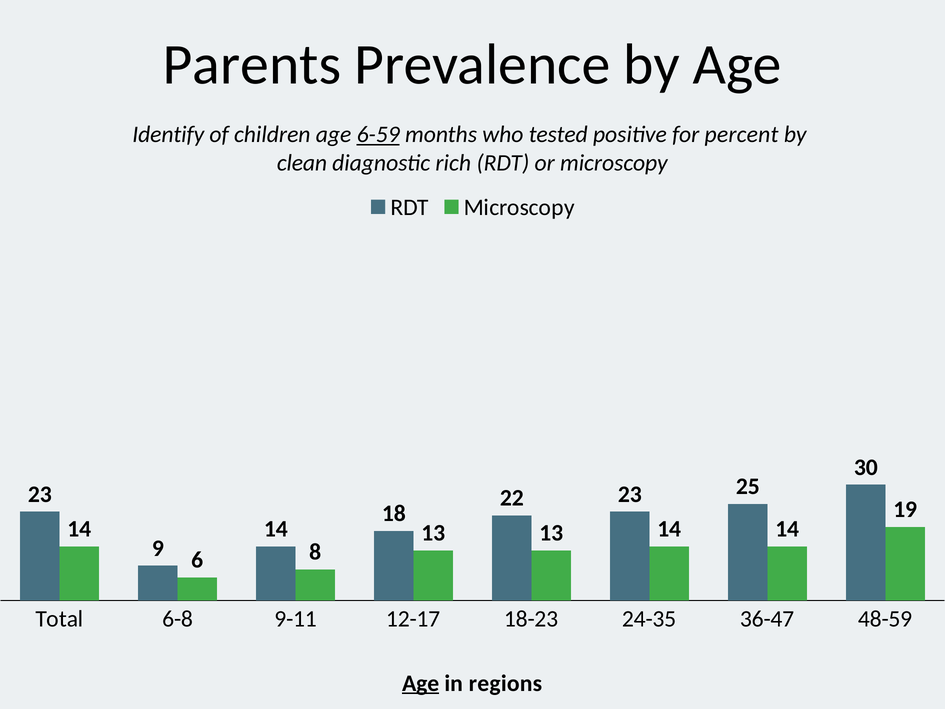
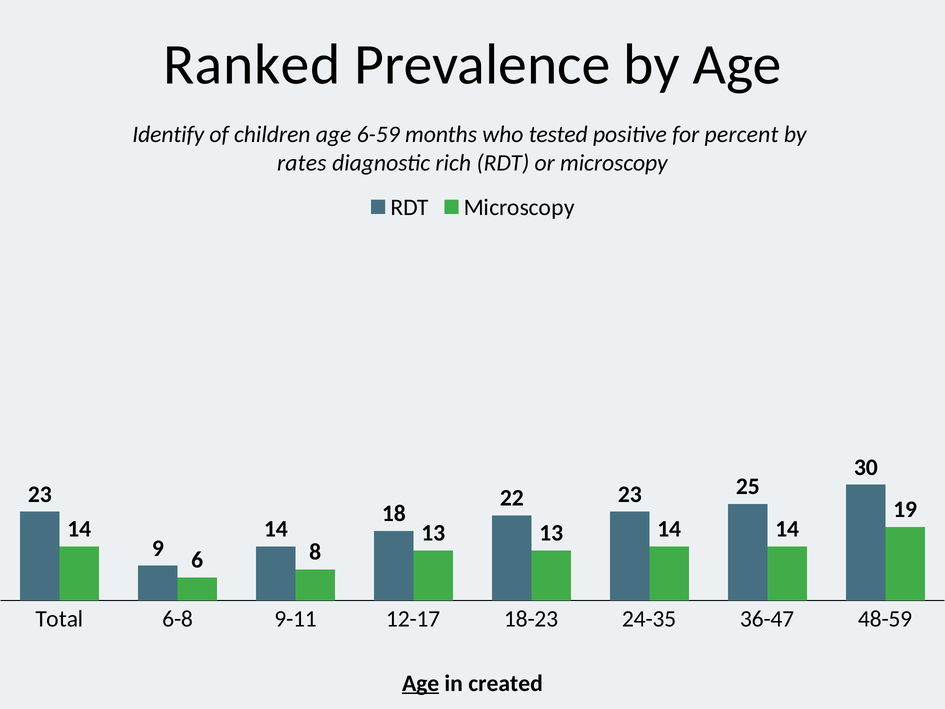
Parents: Parents -> Ranked
6-59 underline: present -> none
clean: clean -> rates
regions: regions -> created
